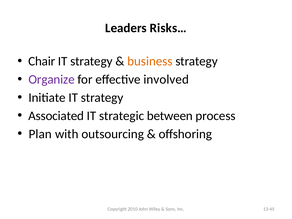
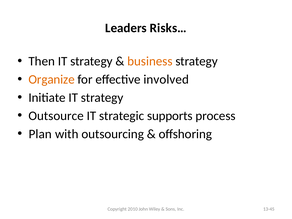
Chair: Chair -> Then
Organize colour: purple -> orange
Associated: Associated -> Outsource
between: between -> supports
